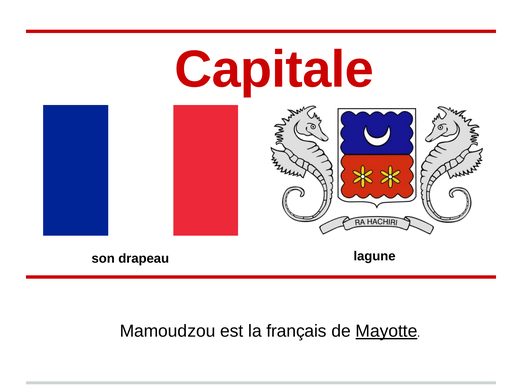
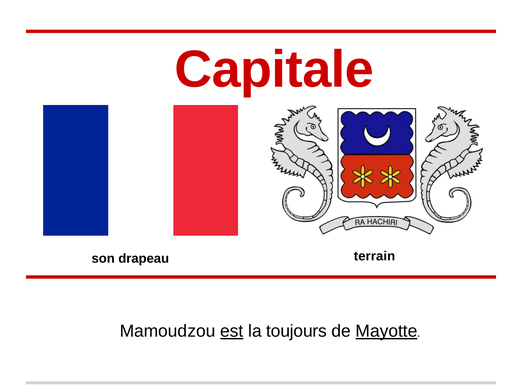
lagune: lagune -> terrain
est underline: none -> present
français: français -> toujours
